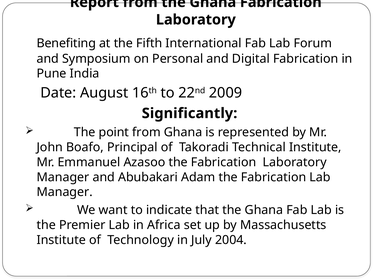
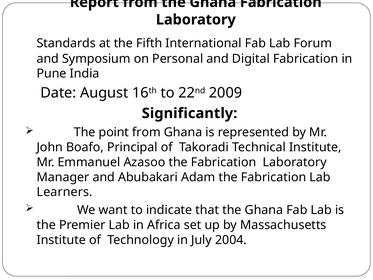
Benefiting: Benefiting -> Standards
Manager at (65, 192): Manager -> Learners
